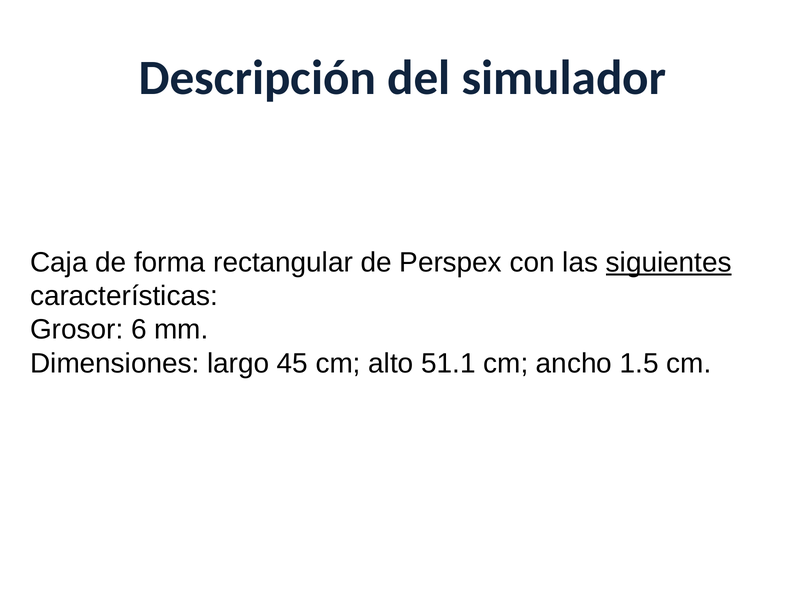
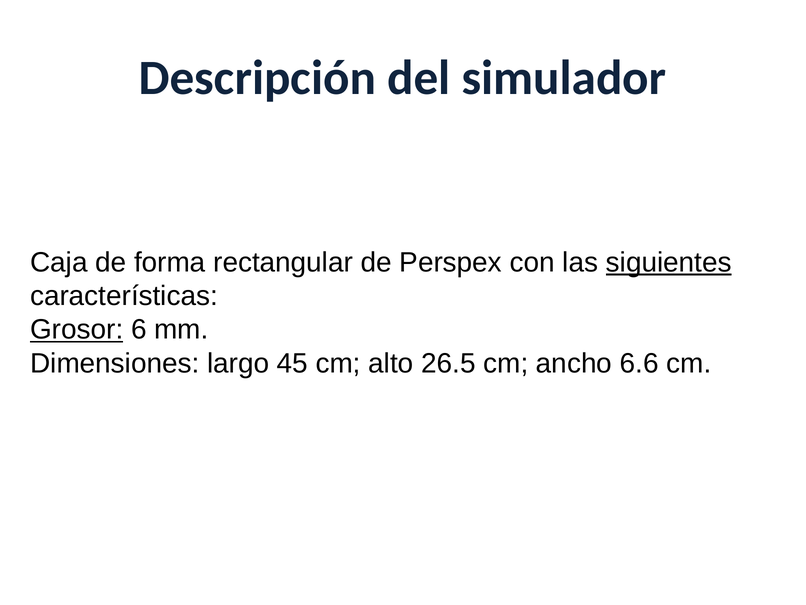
Grosor underline: none -> present
51.1: 51.1 -> 26.5
1.5: 1.5 -> 6.6
